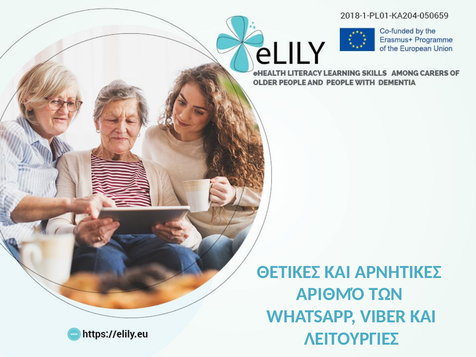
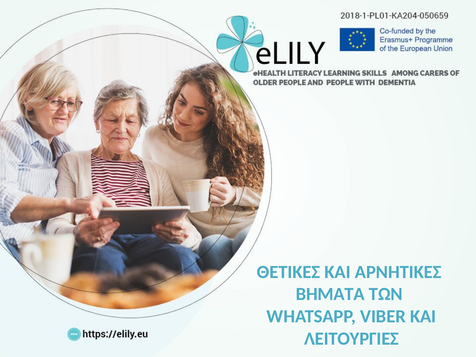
ΑΡΙΘΜΌ: ΑΡΙΘΜΌ -> ΒΗΜΑΤΑ
